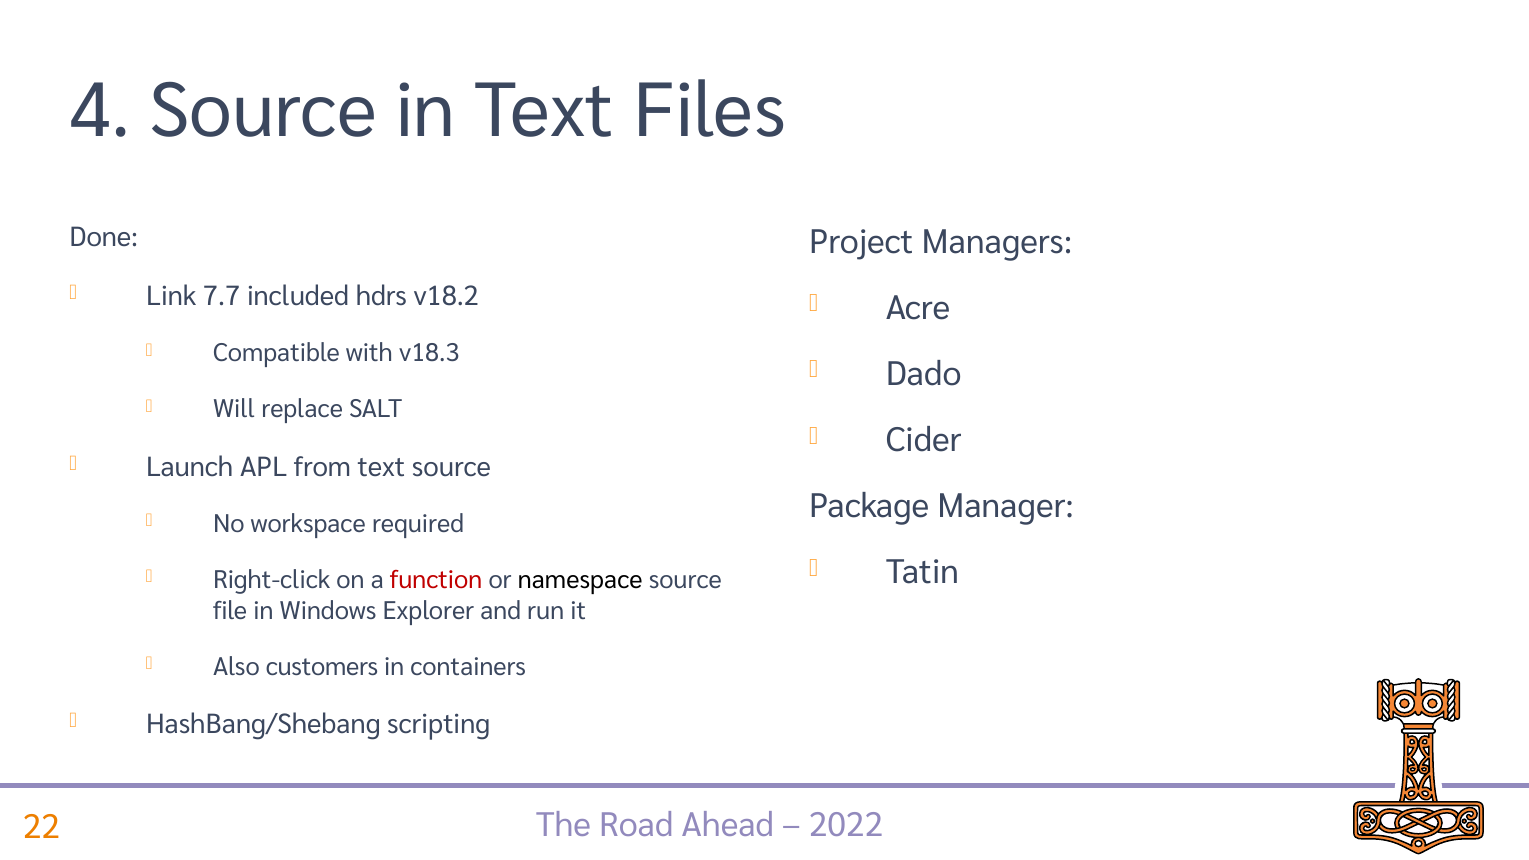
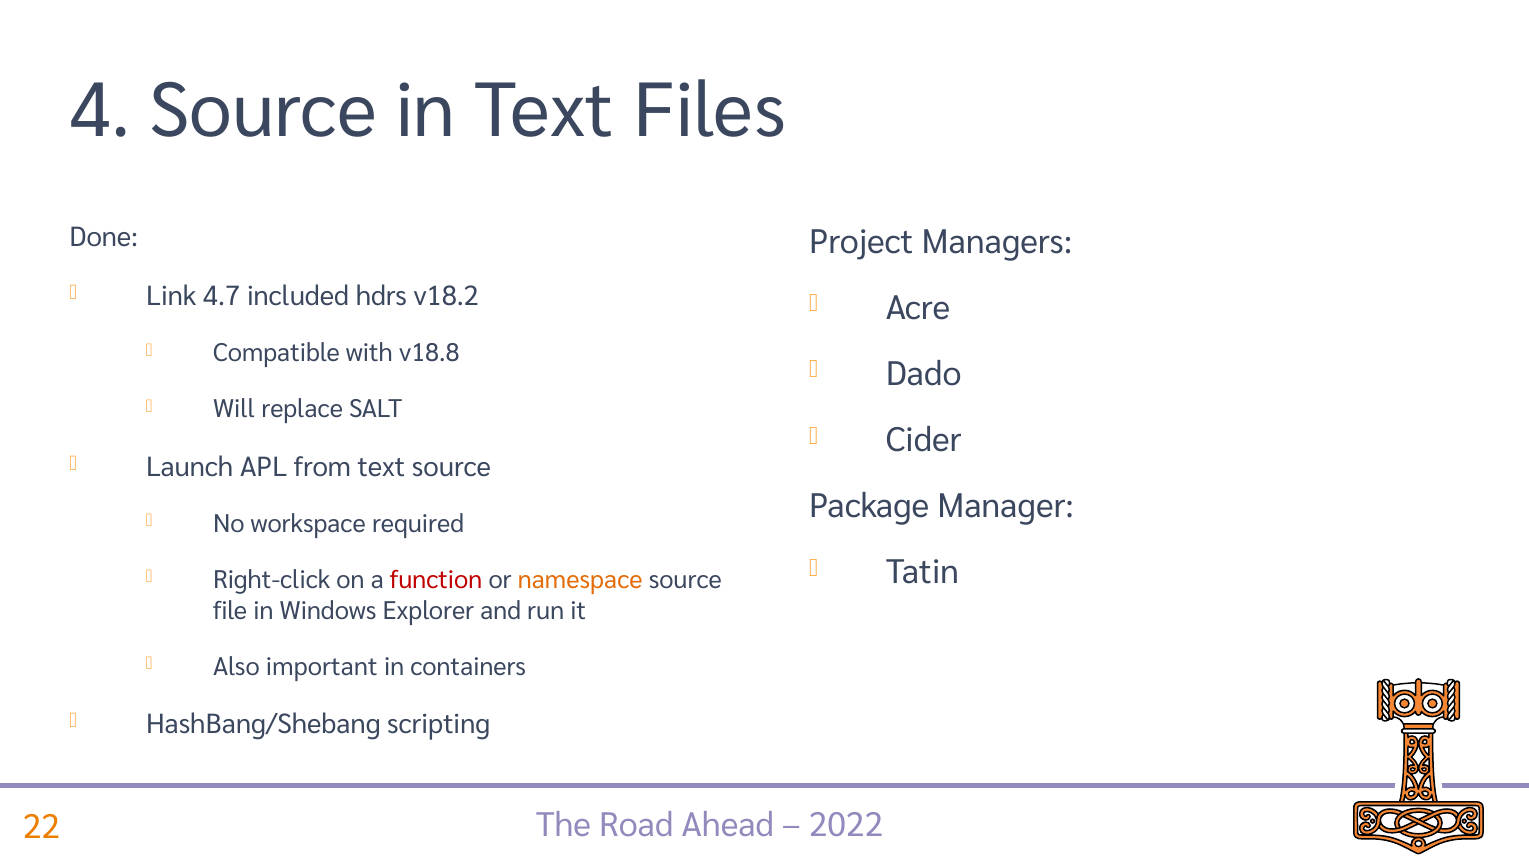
7.7: 7.7 -> 4.7
v18.3: v18.3 -> v18.8
namespace colour: black -> orange
customers: customers -> important
